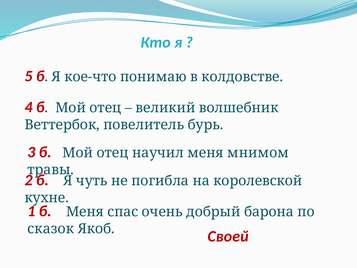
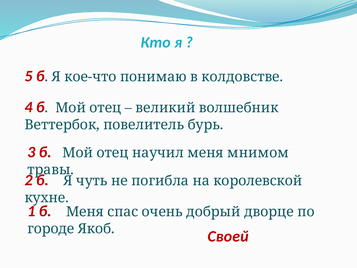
барона: барона -> дворце
сказок: сказок -> городе
